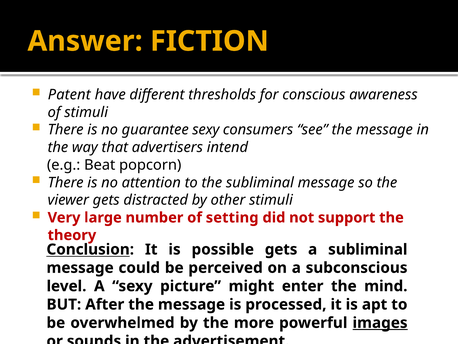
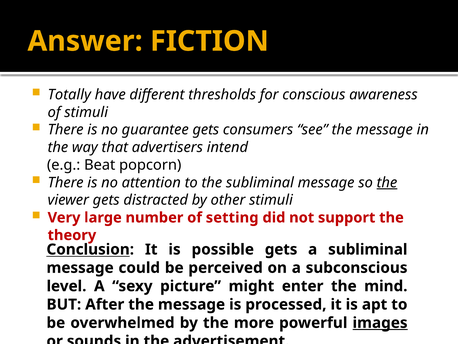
Patent: Patent -> Totally
guarantee sexy: sexy -> gets
the at (387, 182) underline: none -> present
